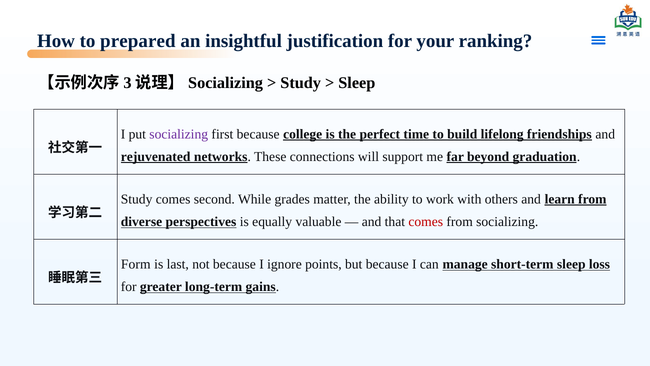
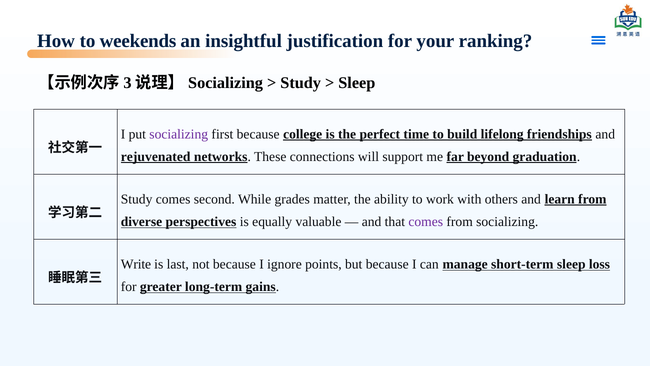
prepared: prepared -> weekends
comes at (426, 221) colour: red -> purple
Form: Form -> Write
